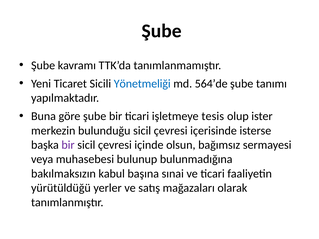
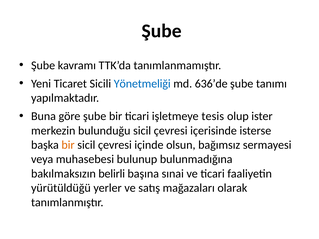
564’de: 564’de -> 636’de
bir at (68, 145) colour: purple -> orange
kabul: kabul -> belirli
